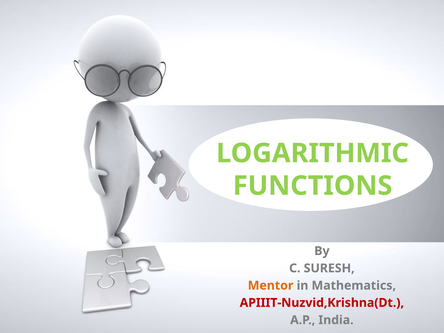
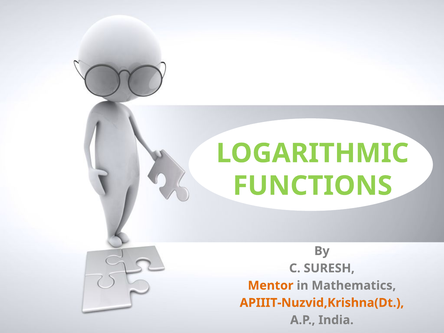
APIIIT-Nuzvid,Krishna(Dt colour: red -> orange
